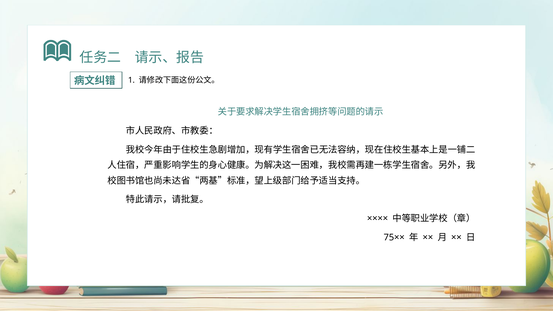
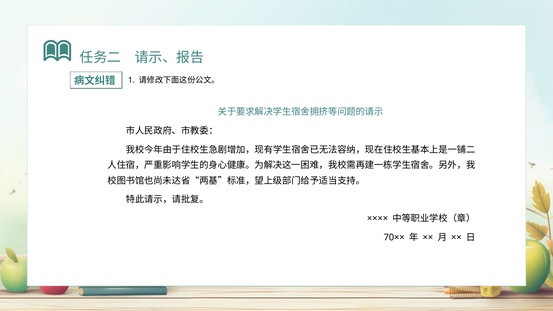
75××: 75×× -> 70××
